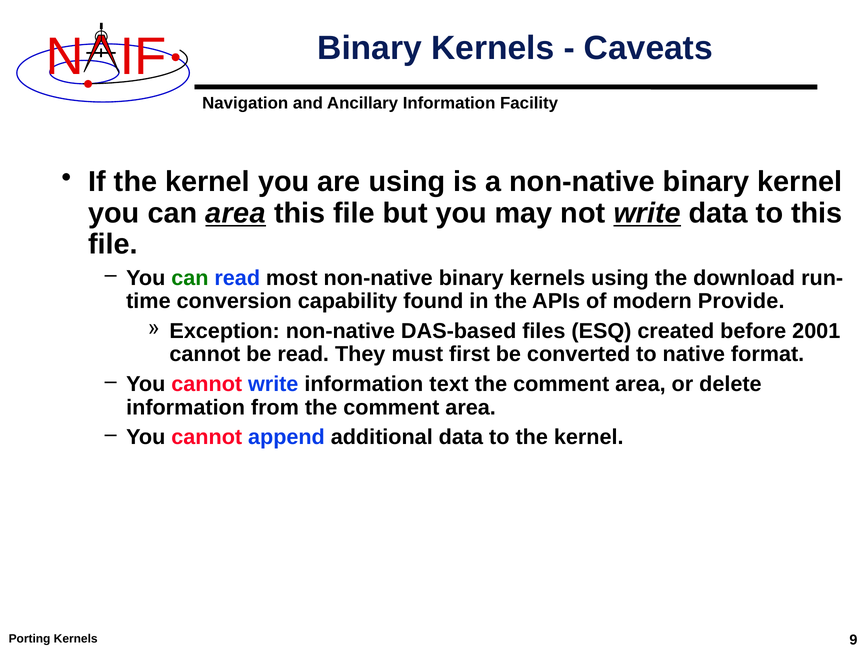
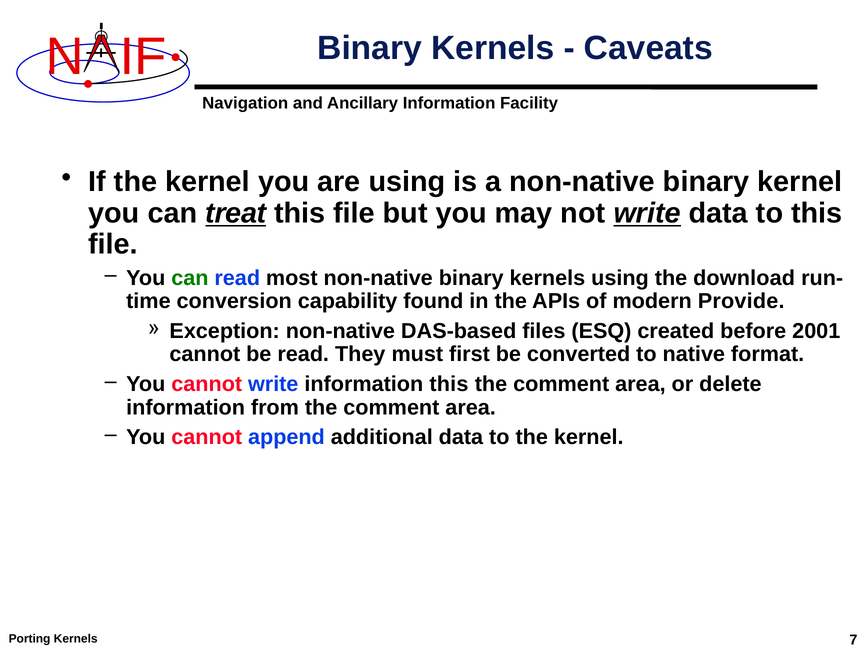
can area: area -> treat
information text: text -> this
9: 9 -> 7
